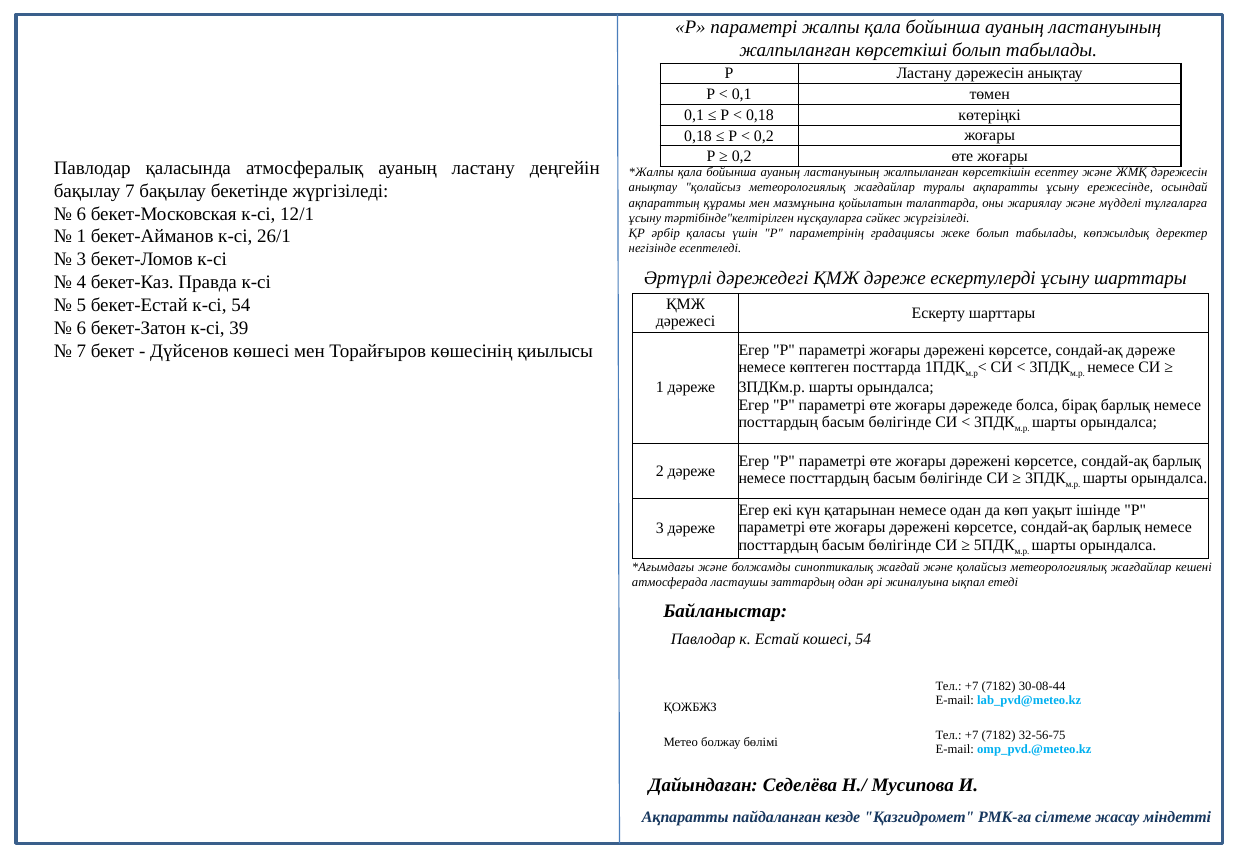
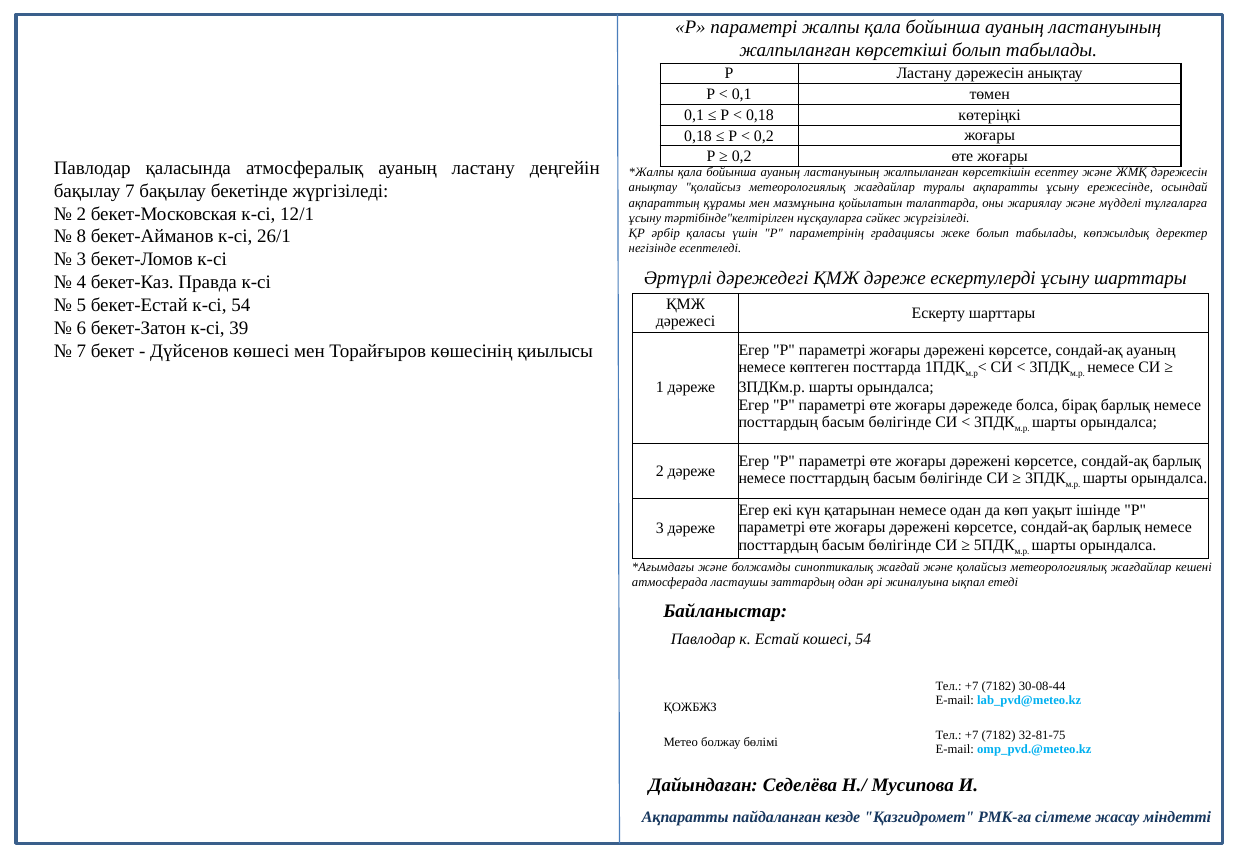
6 at (81, 214): 6 -> 2
1 at (81, 237): 1 -> 8
сондай-ақ дәреже: дәреже -> ауаның
32-56-75: 32-56-75 -> 32-81-75
